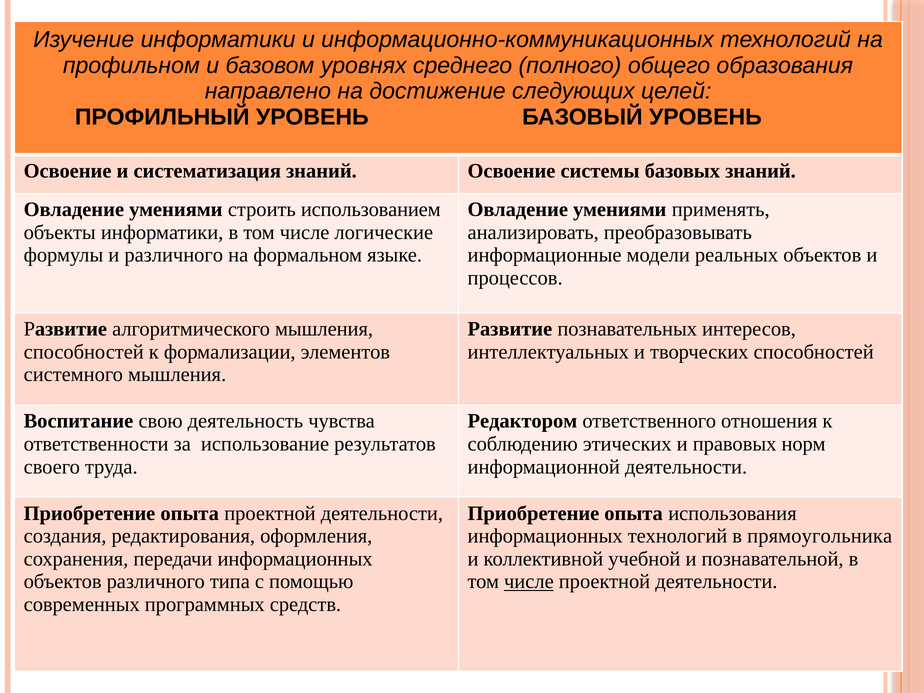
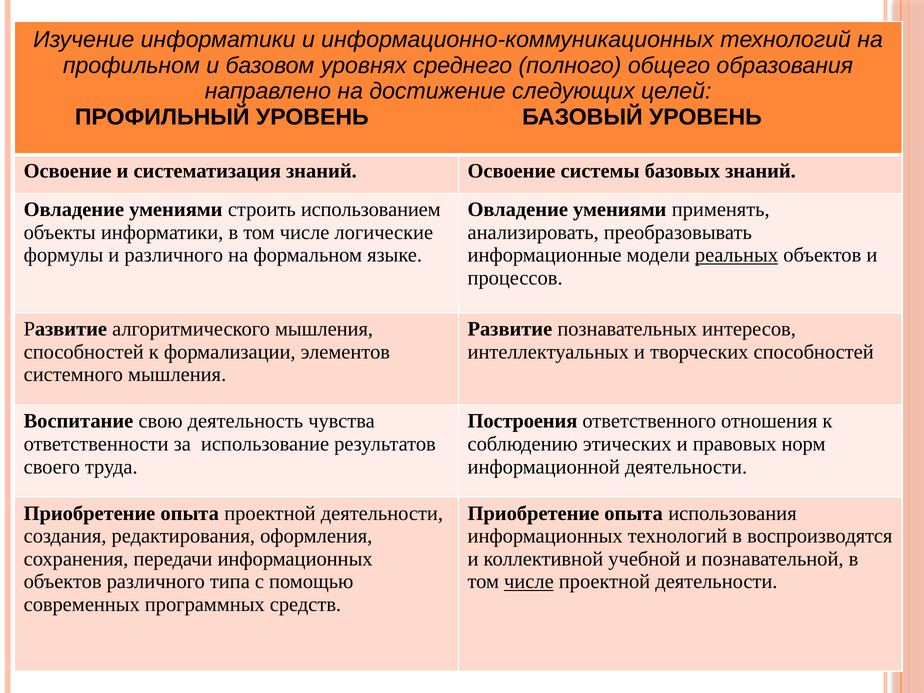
реальных underline: none -> present
Редактором: Редактором -> Построения
прямоугольника: прямоугольника -> воспроизводятся
